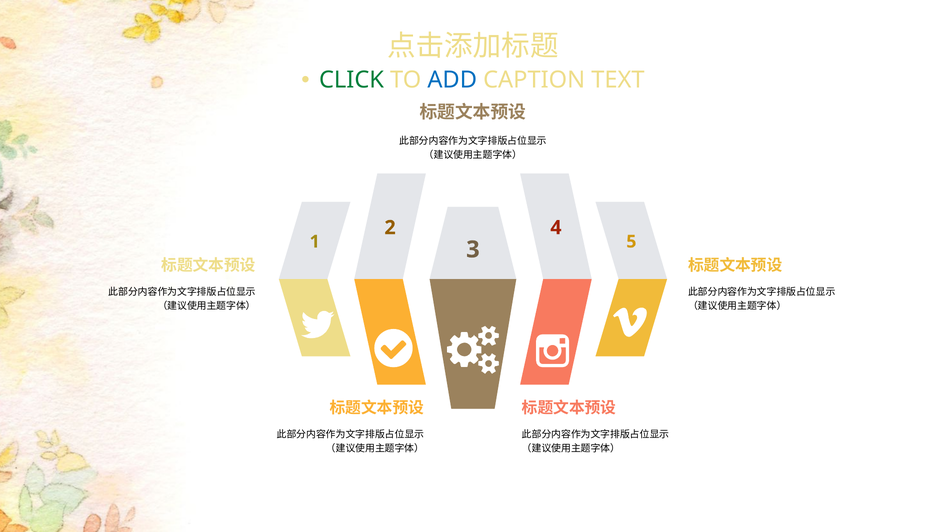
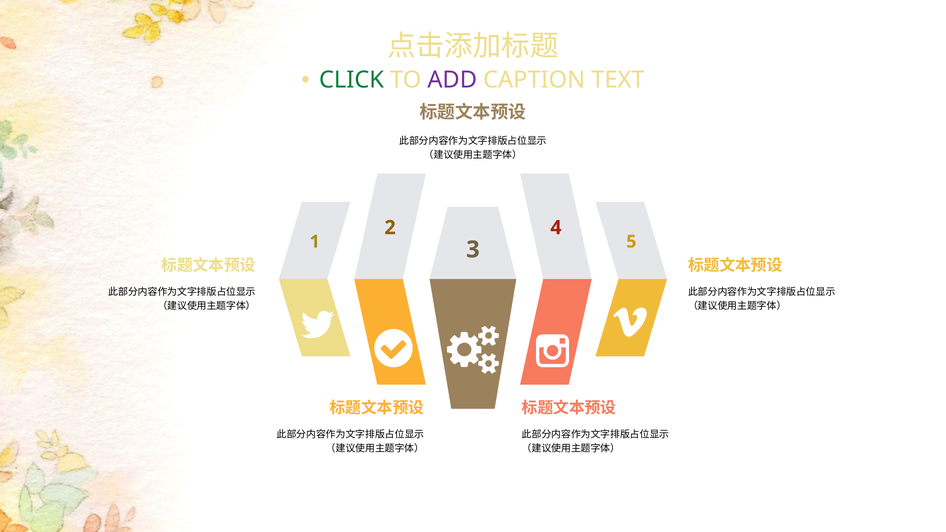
ADD colour: blue -> purple
